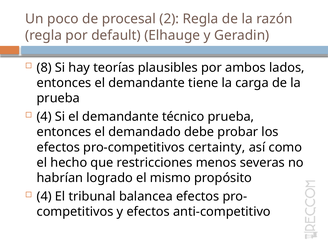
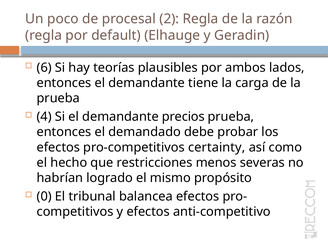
8: 8 -> 6
técnico: técnico -> precios
4 at (44, 196): 4 -> 0
